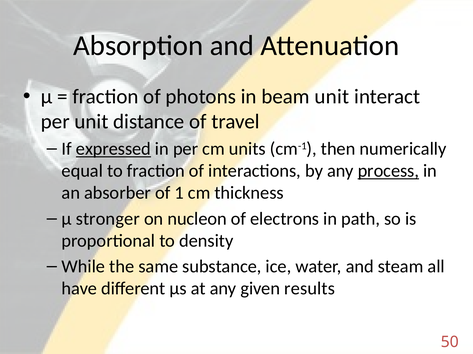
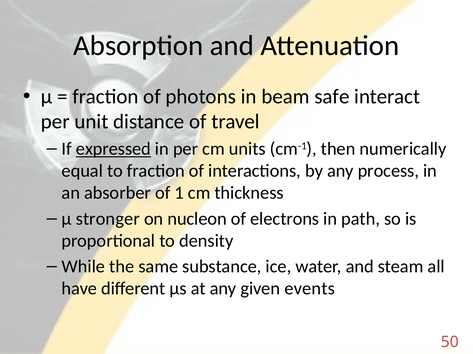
beam unit: unit -> safe
process underline: present -> none
results: results -> events
